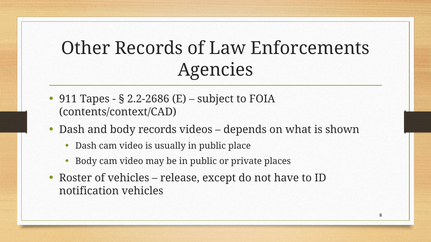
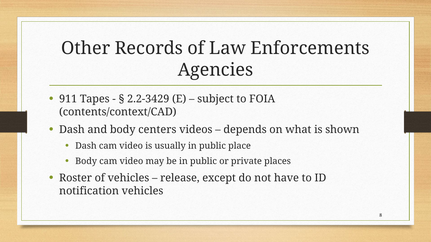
2.2-2686: 2.2-2686 -> 2.2-3429
body records: records -> centers
